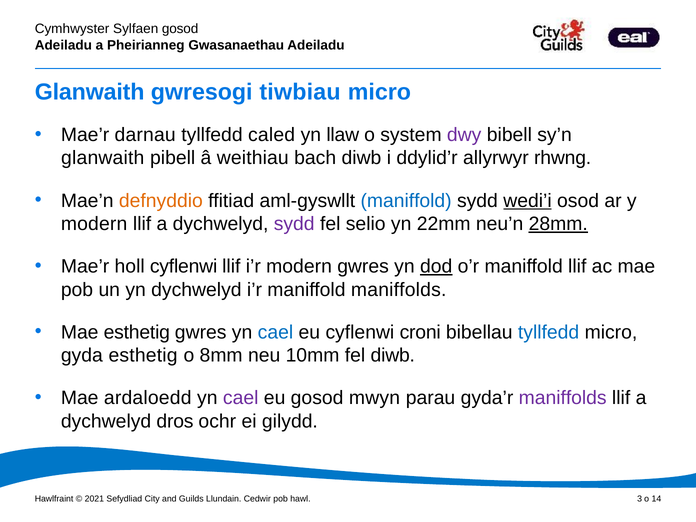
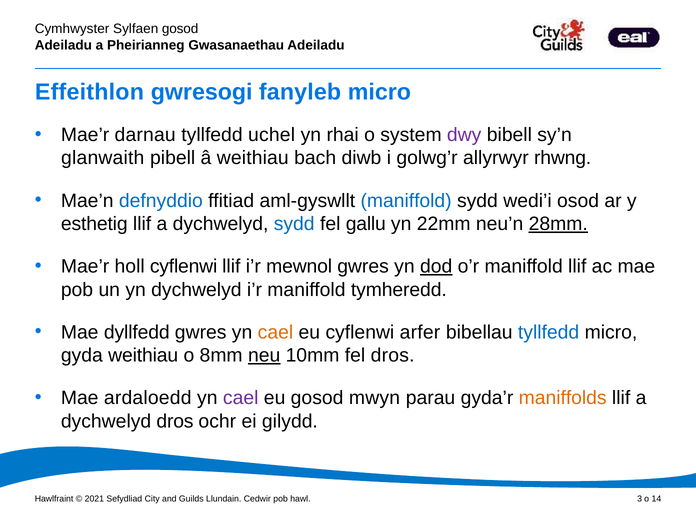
Glanwaith at (90, 92): Glanwaith -> Effeithlon
tiwbiau: tiwbiau -> fanyleb
caled: caled -> uchel
llaw: llaw -> rhai
ddylid’r: ddylid’r -> golwg’r
defnyddio colour: orange -> blue
wedi’i underline: present -> none
modern at (94, 224): modern -> esthetig
sydd at (294, 224) colour: purple -> blue
selio: selio -> gallu
i’r modern: modern -> mewnol
maniffold maniffolds: maniffolds -> tymheredd
Mae esthetig: esthetig -> dyllfedd
cael at (275, 332) colour: blue -> orange
croni: croni -> arfer
gyda esthetig: esthetig -> weithiau
neu underline: none -> present
fel diwb: diwb -> dros
maniffolds at (563, 398) colour: purple -> orange
